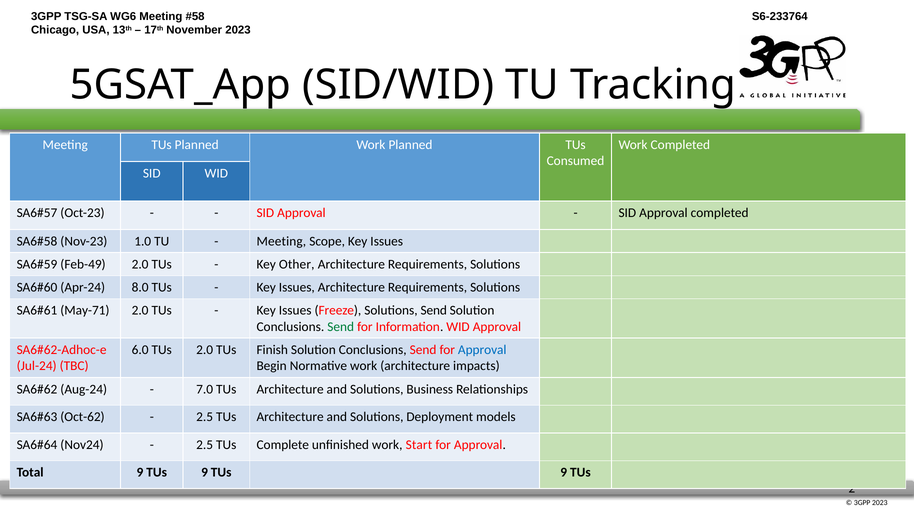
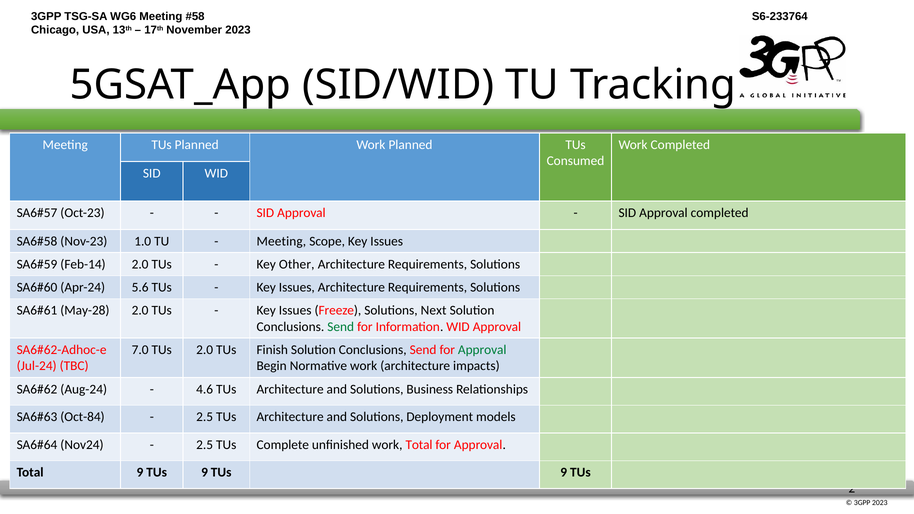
Feb-49: Feb-49 -> Feb-14
8.0: 8.0 -> 5.6
May-71: May-71 -> May-28
Solutions Send: Send -> Next
6.0: 6.0 -> 7.0
Approval at (482, 350) colour: blue -> green
7.0: 7.0 -> 4.6
Oct-62: Oct-62 -> Oct-84
work Start: Start -> Total
